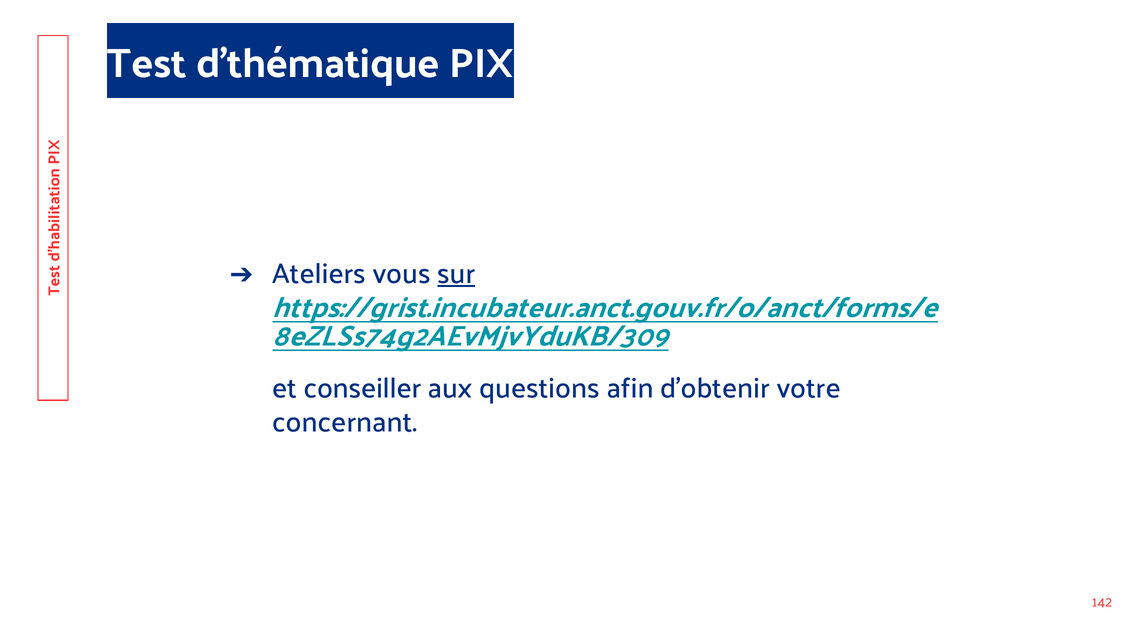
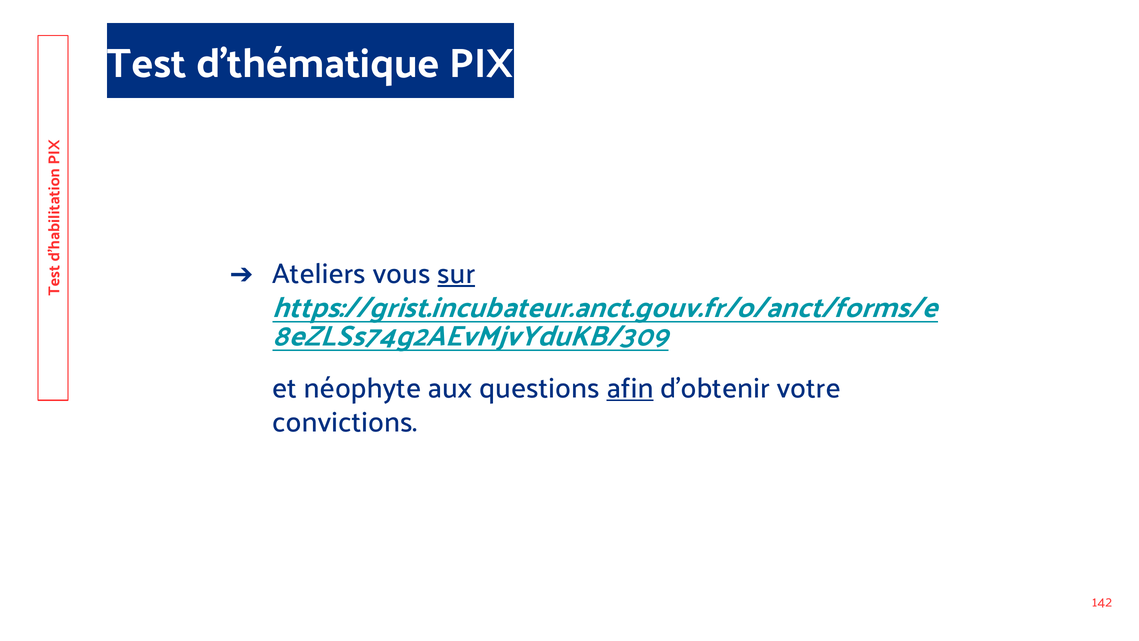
conseiller: conseiller -> néophyte
afin underline: none -> present
concernant: concernant -> convictions
